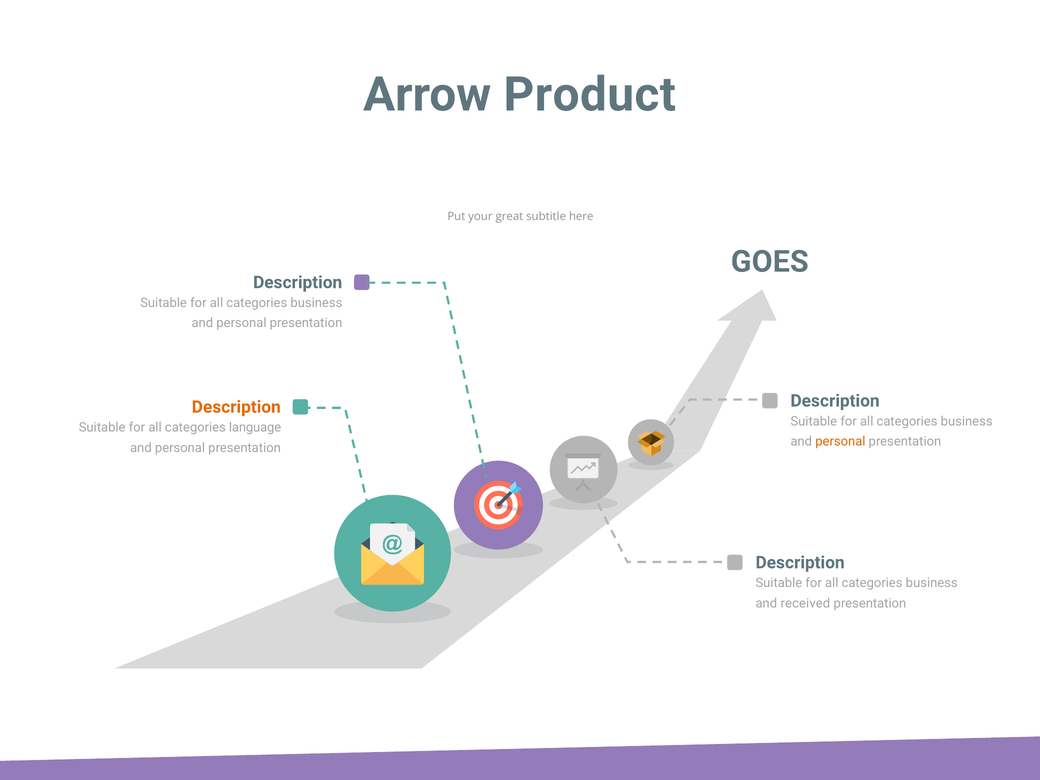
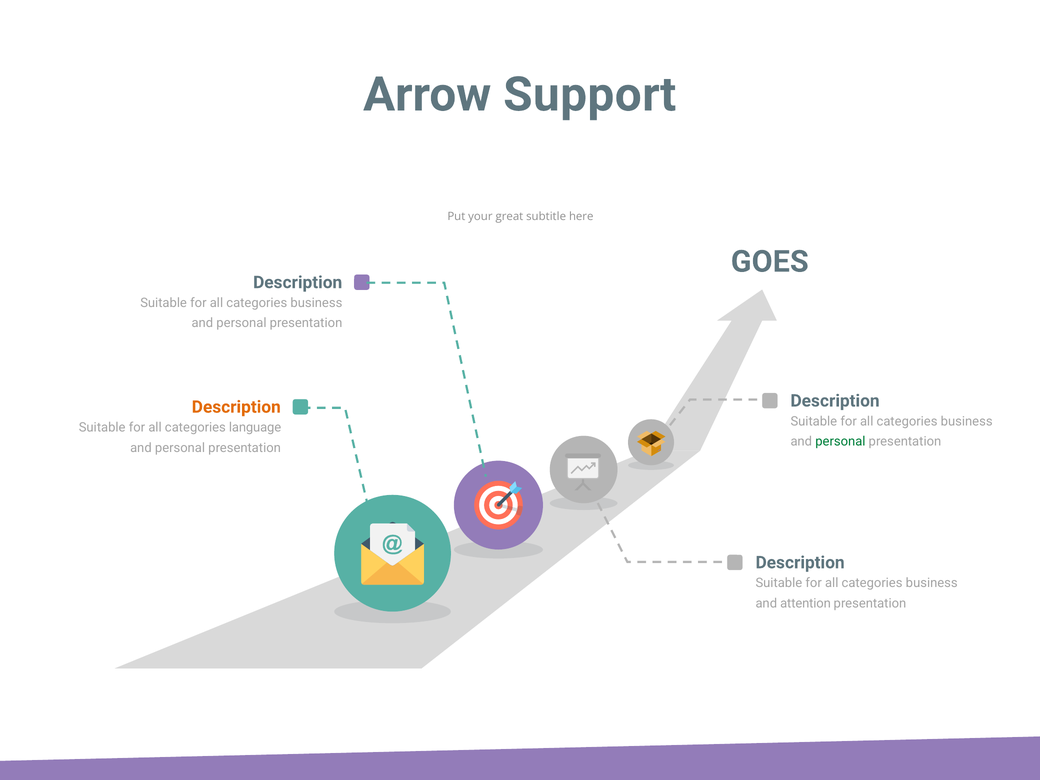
Product: Product -> Support
personal at (840, 442) colour: orange -> green
received: received -> attention
